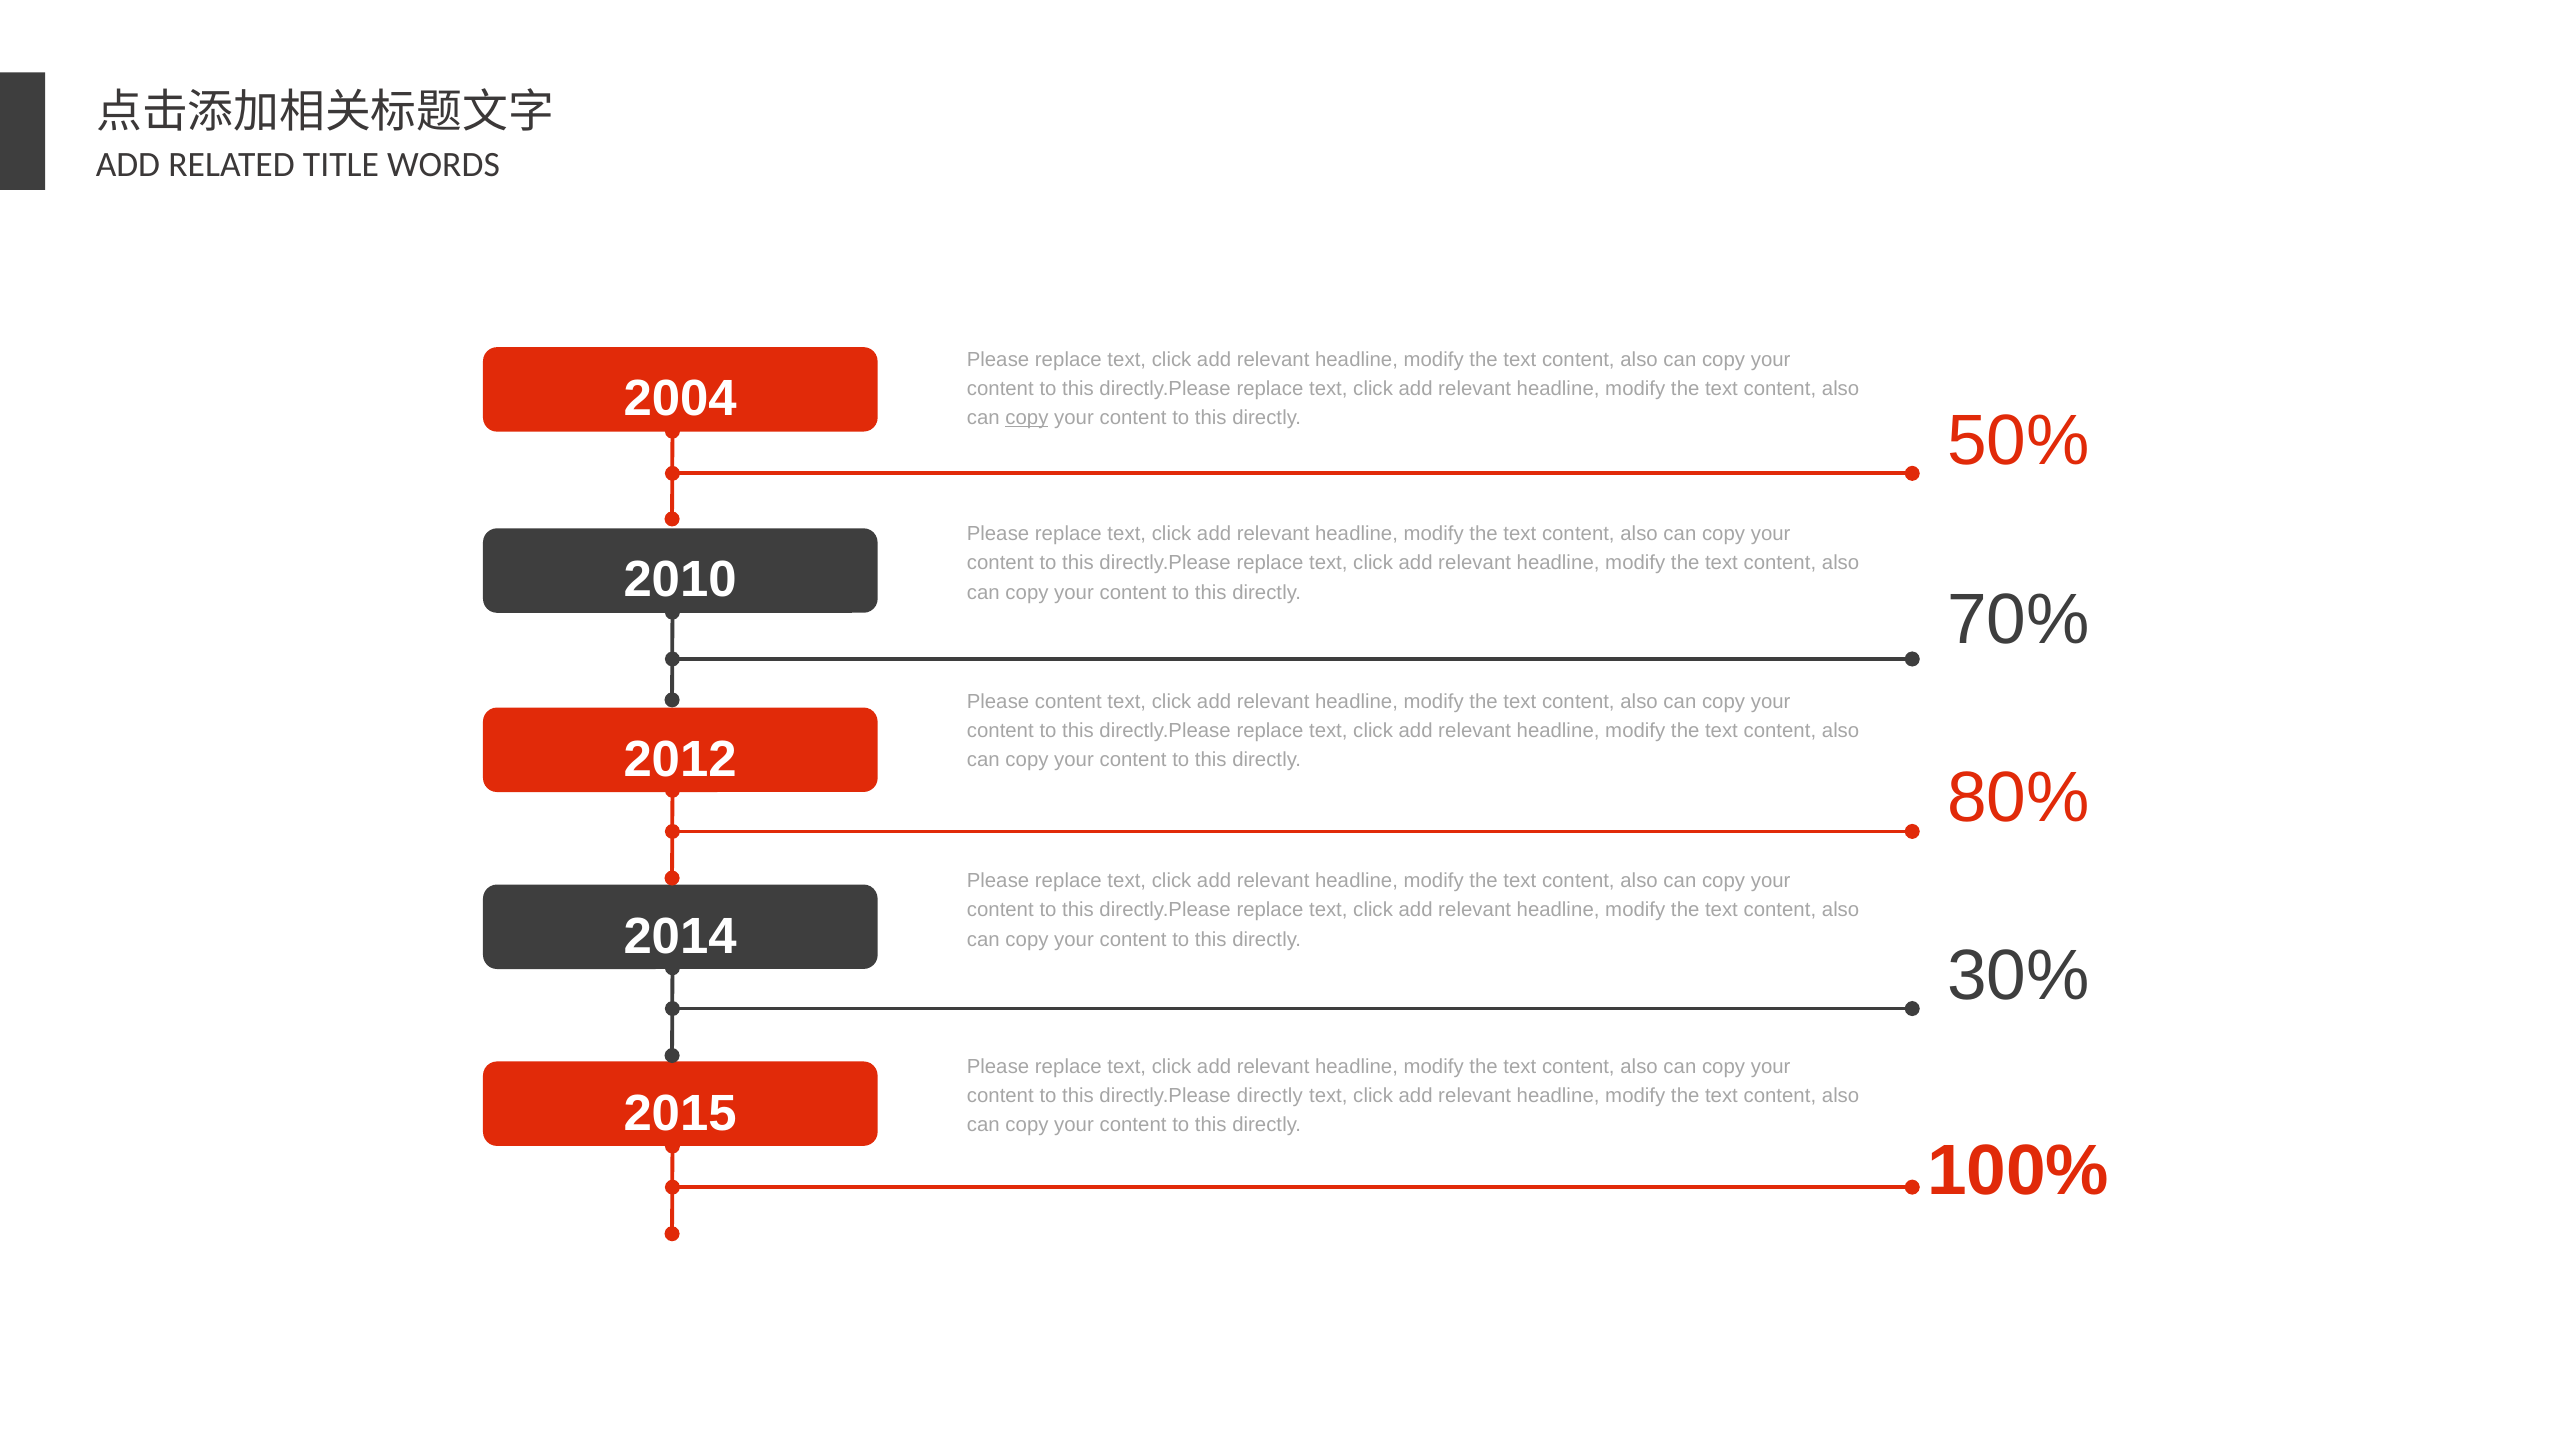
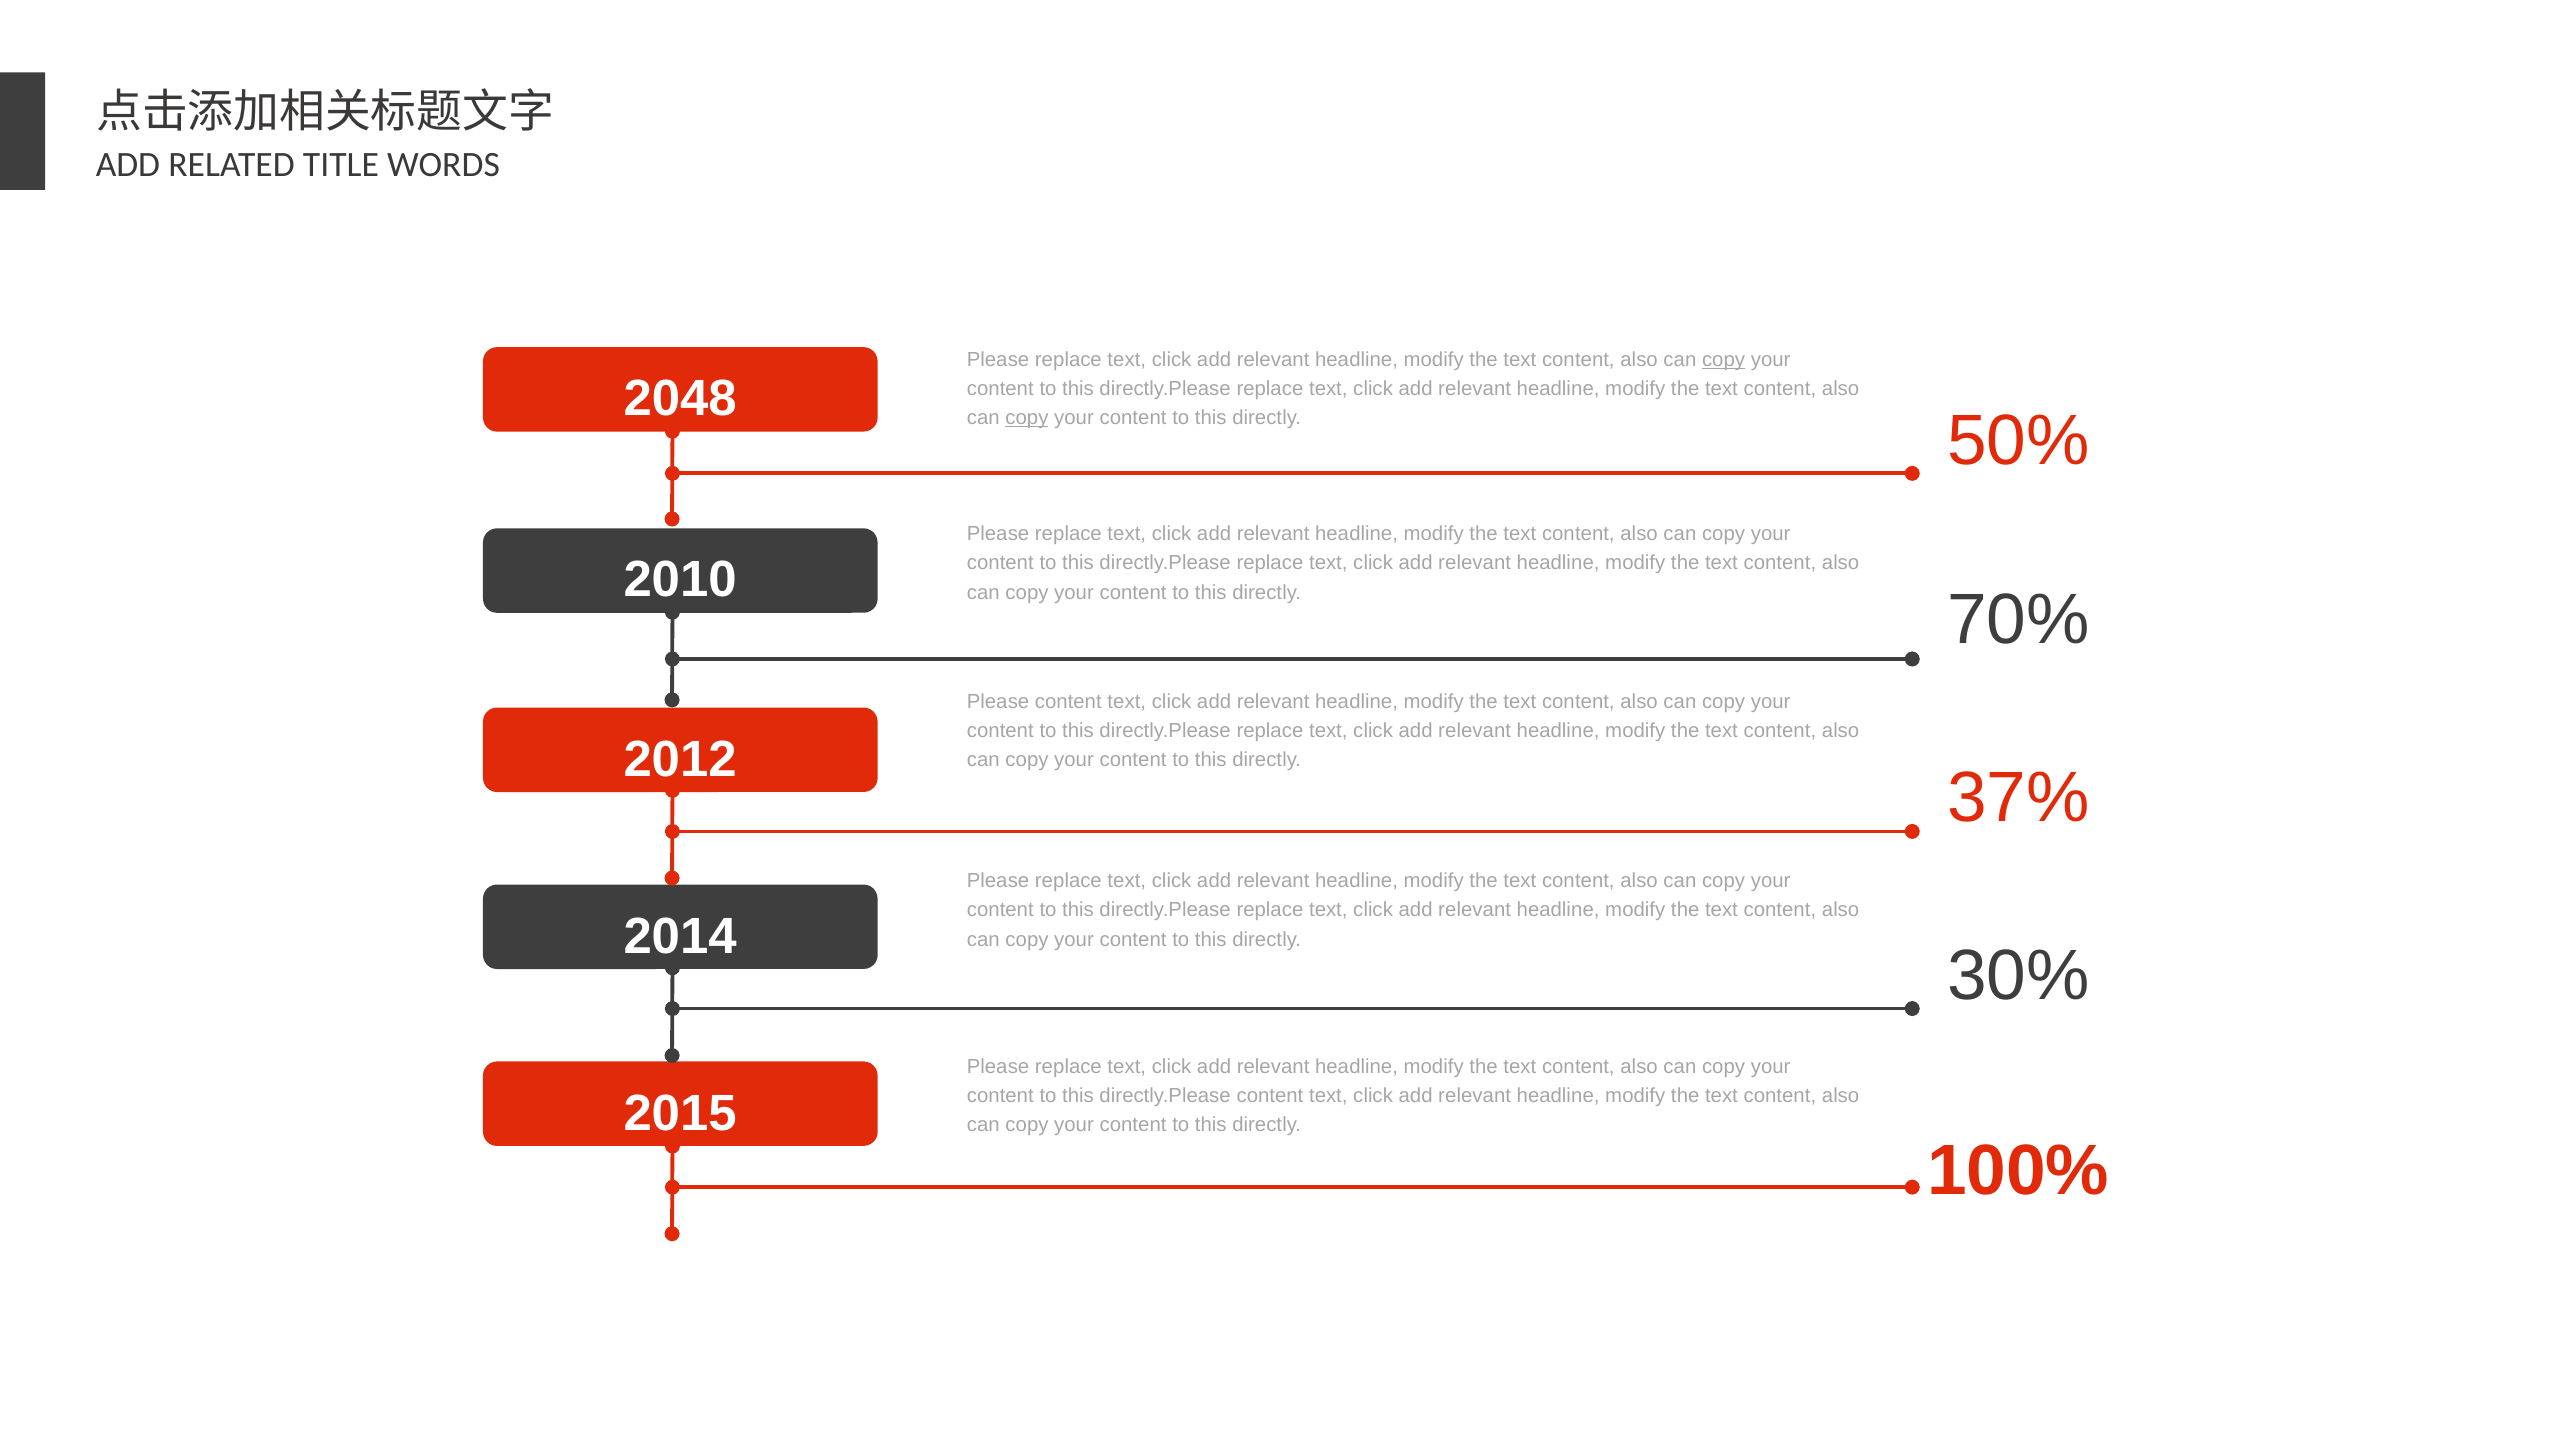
copy at (1724, 360) underline: none -> present
2004: 2004 -> 2048
80%: 80% -> 37%
directly.Please directly: directly -> content
